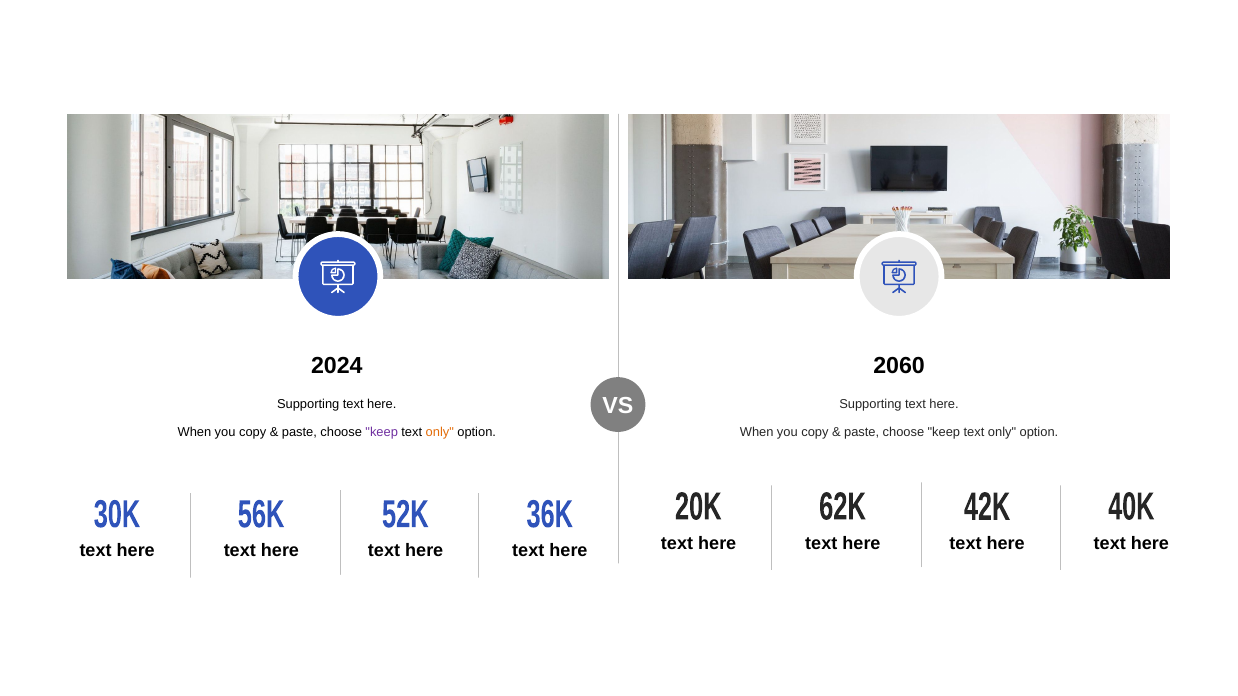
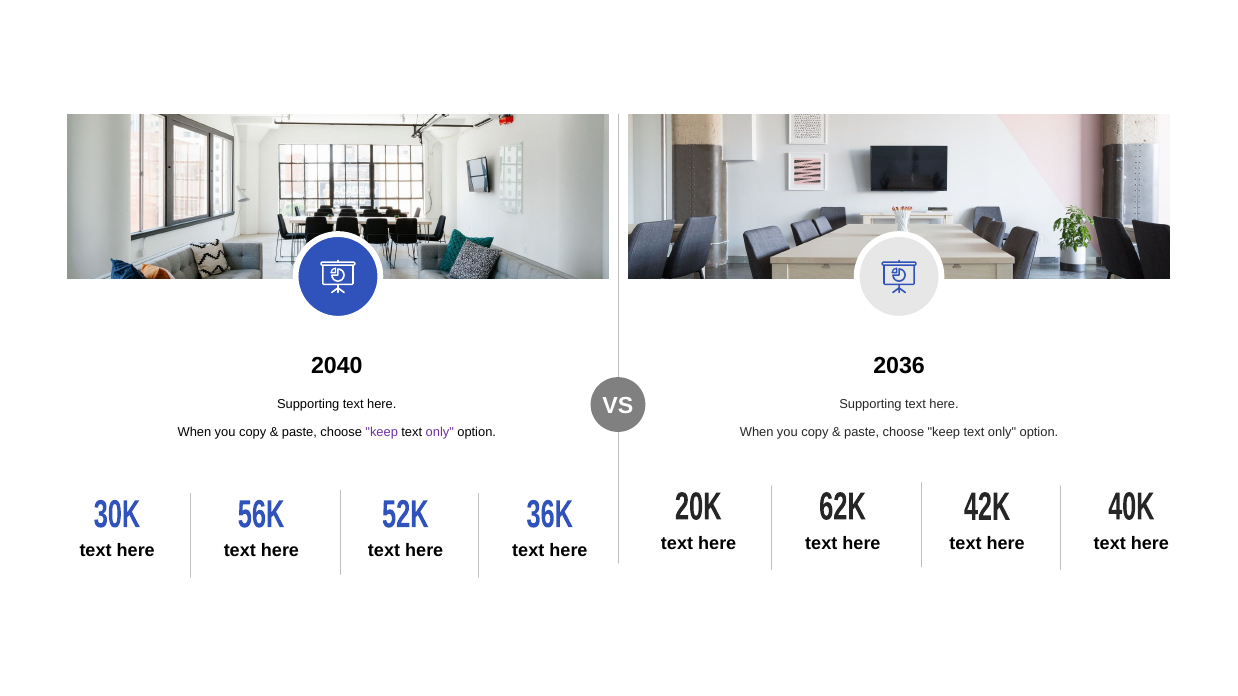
2024: 2024 -> 2040
2060: 2060 -> 2036
only at (440, 432) colour: orange -> purple
